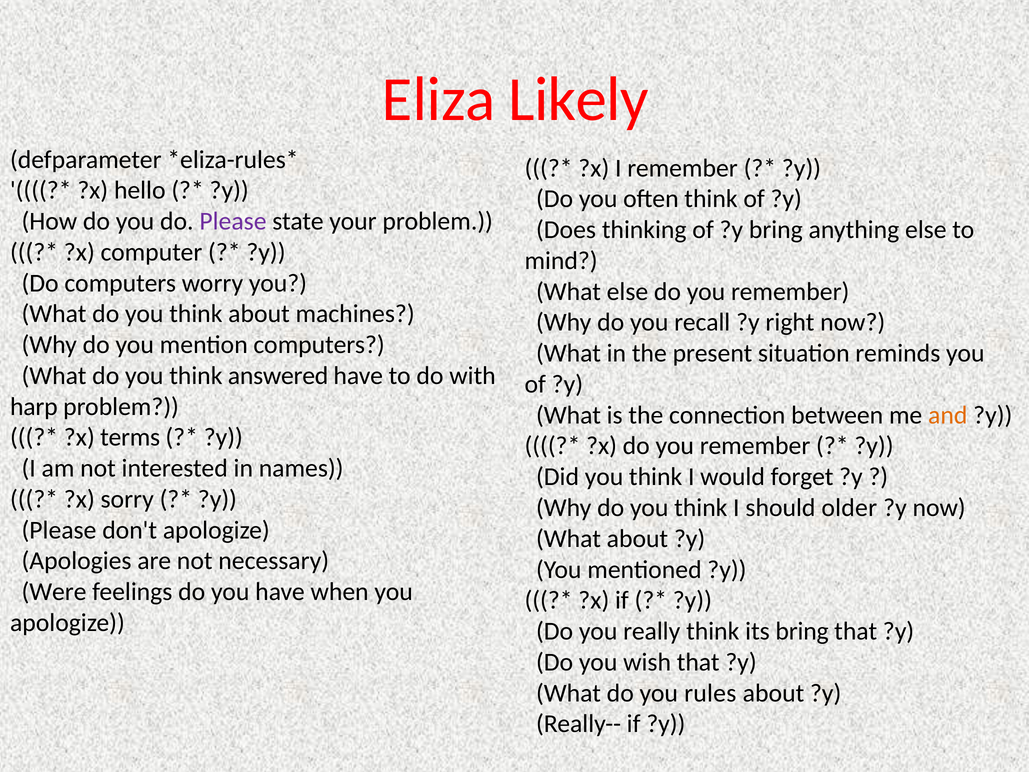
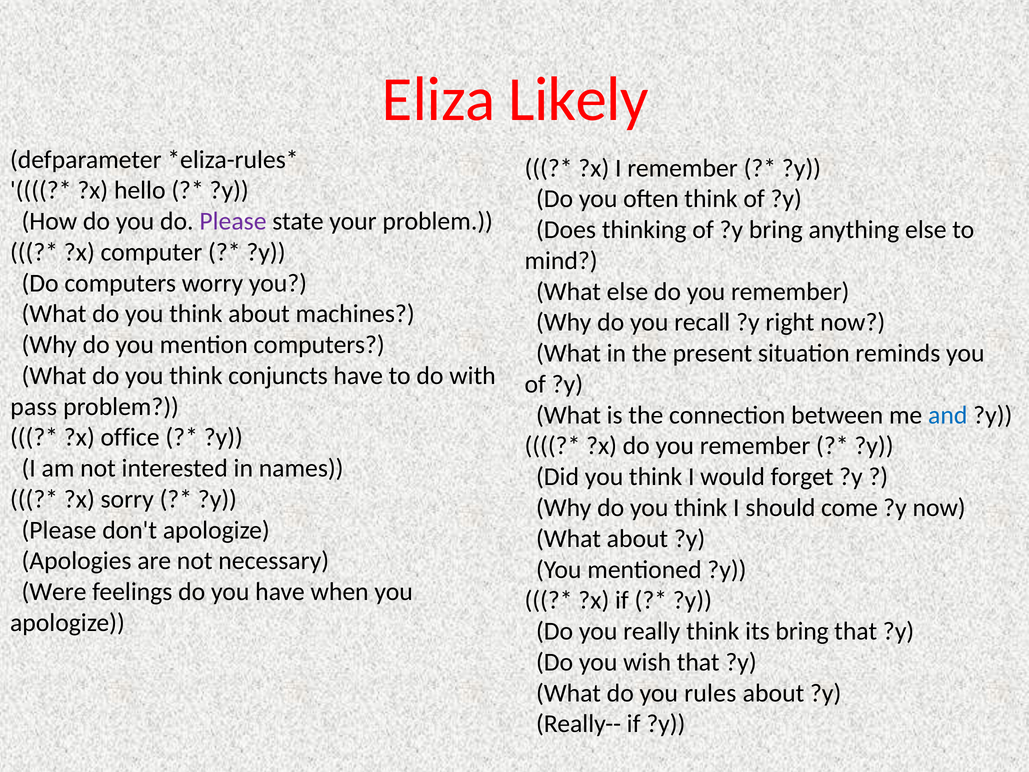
answered: answered -> conjuncts
harp: harp -> pass
and colour: orange -> blue
terms: terms -> office
older: older -> come
